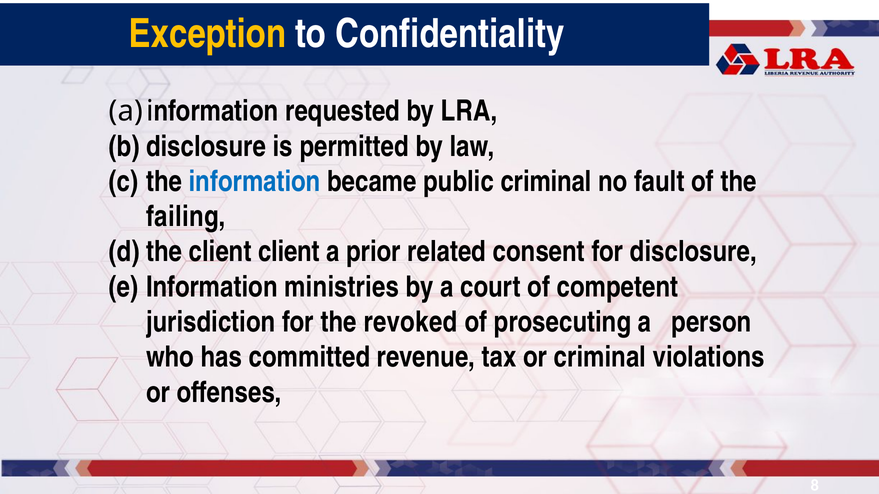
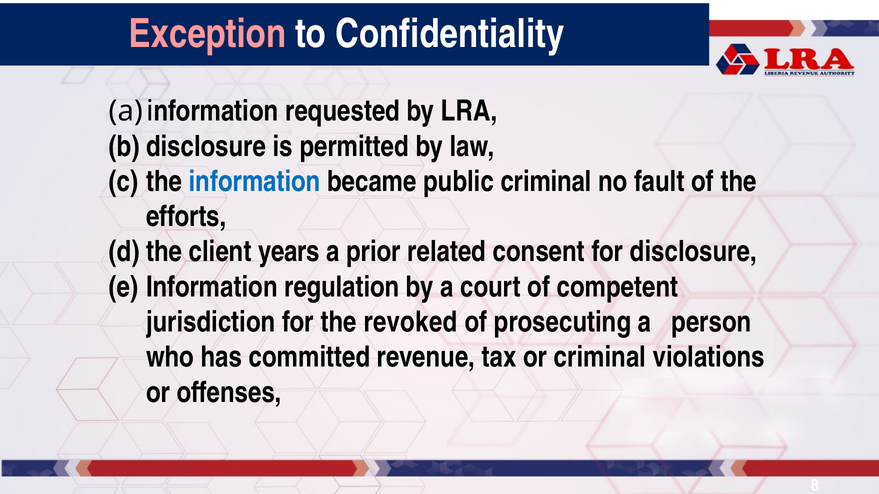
Exception colour: yellow -> pink
failing: failing -> efforts
client client: client -> years
ministries: ministries -> regulation
